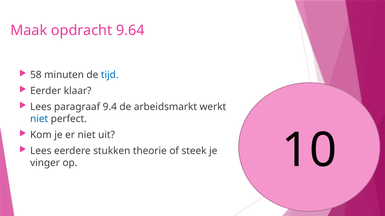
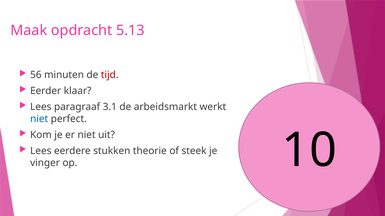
9.64: 9.64 -> 5.13
58: 58 -> 56
tijd colour: blue -> red
9.4: 9.4 -> 3.1
